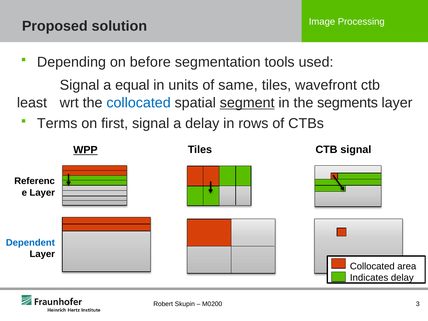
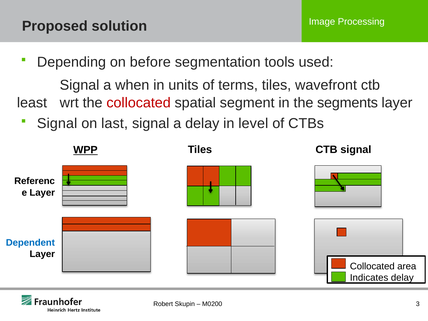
equal: equal -> when
same: same -> terms
collocated at (139, 103) colour: blue -> red
segment underline: present -> none
Terms at (57, 124): Terms -> Signal
first: first -> last
rows: rows -> level
